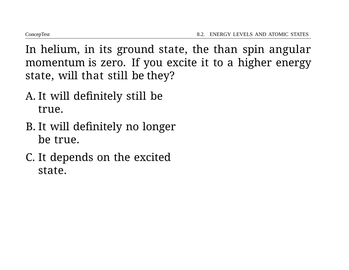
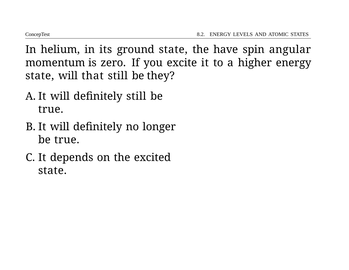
than: than -> have
